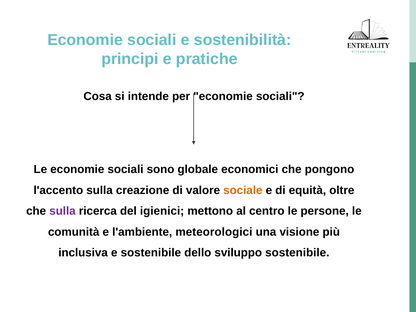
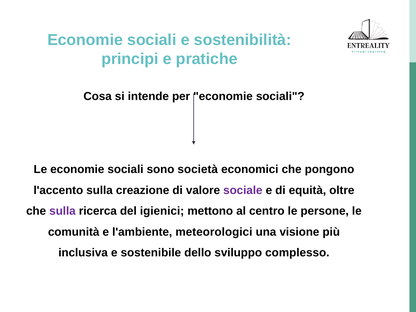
globale: globale -> società
sociale colour: orange -> purple
sviluppo sostenibile: sostenibile -> complesso
